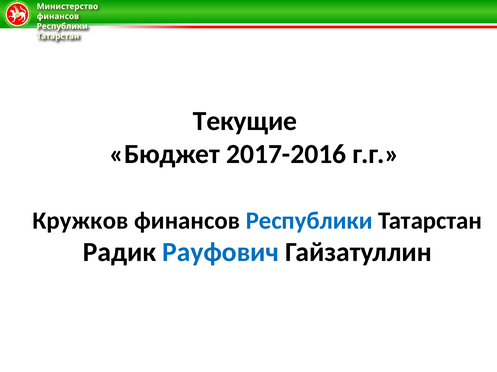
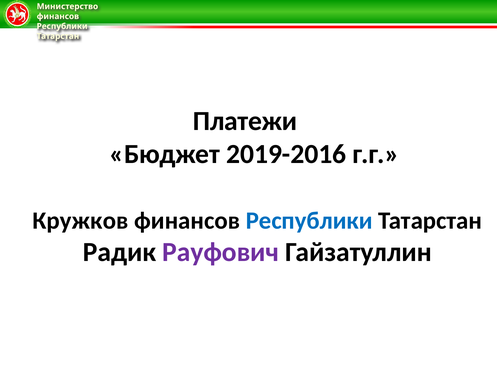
Текущие: Текущие -> Платежи
2017-2016: 2017-2016 -> 2019-2016
Рауфович colour: blue -> purple
